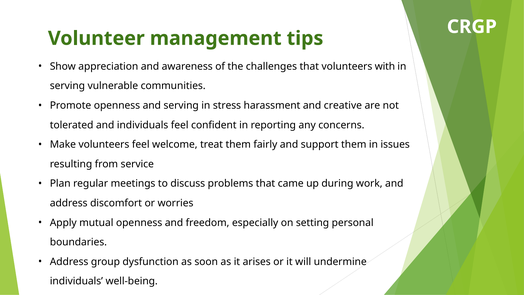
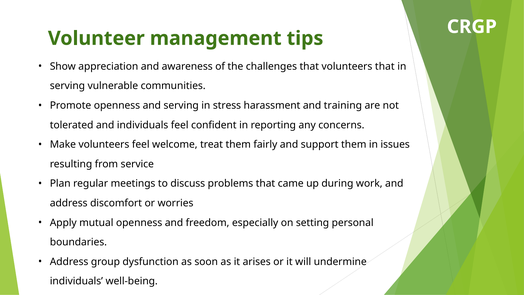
volunteers with: with -> that
creative: creative -> training
